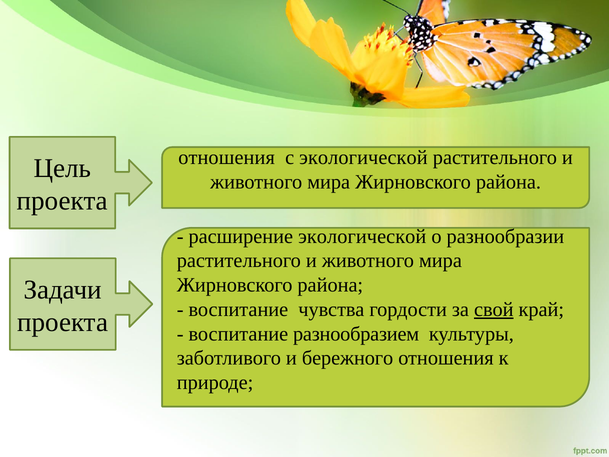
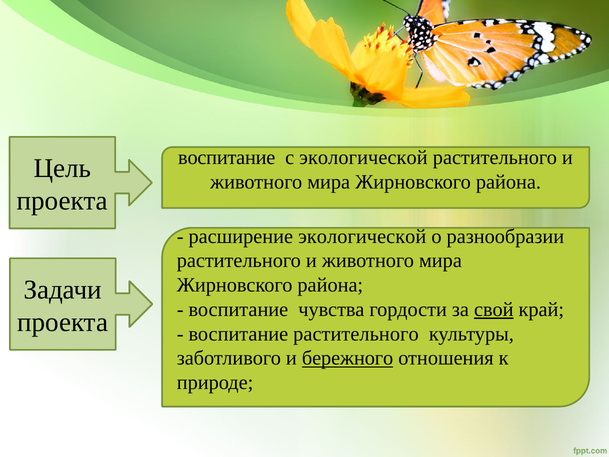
отношения at (227, 158): отношения -> воспитание
воспитание разнообразием: разнообразием -> растительного
бережного underline: none -> present
